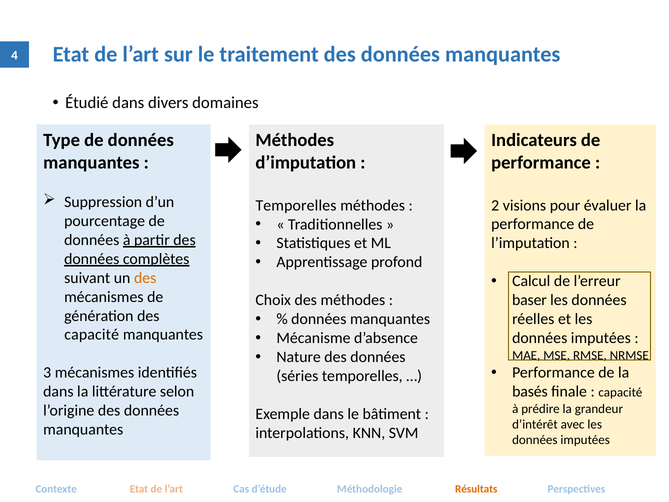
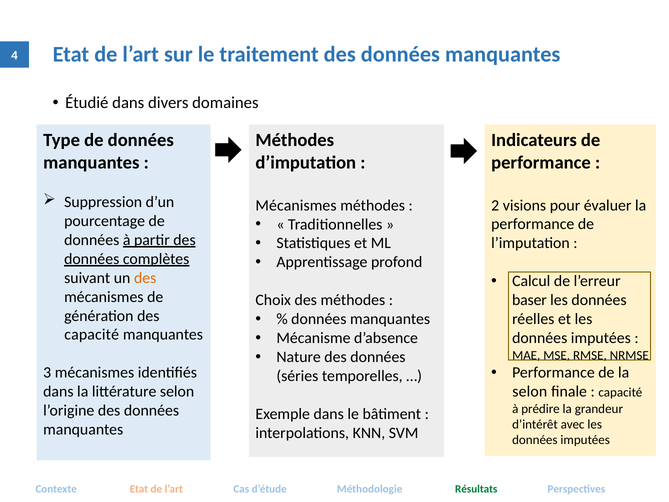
Temporelles at (296, 205): Temporelles -> Mécanismes
basés at (530, 391): basés -> selon
Résultats colour: orange -> green
